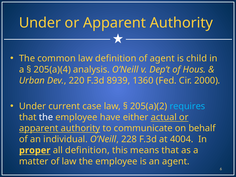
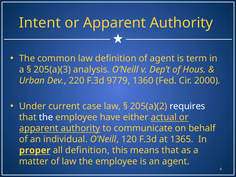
Under at (40, 23): Under -> Intent
child: child -> term
205(a)(4: 205(a)(4 -> 205(a)(3
8939: 8939 -> 9779
requires colour: light blue -> white
228: 228 -> 120
4004: 4004 -> 1365
